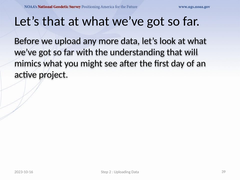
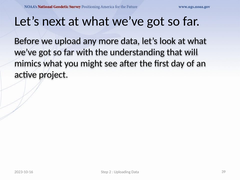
Let’s that: that -> next
